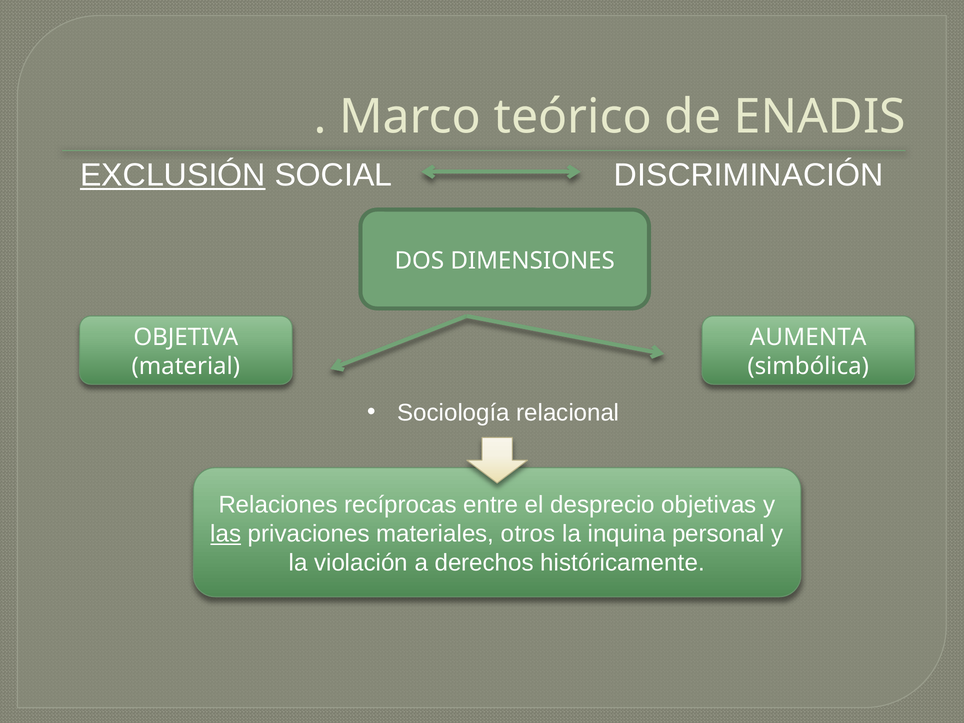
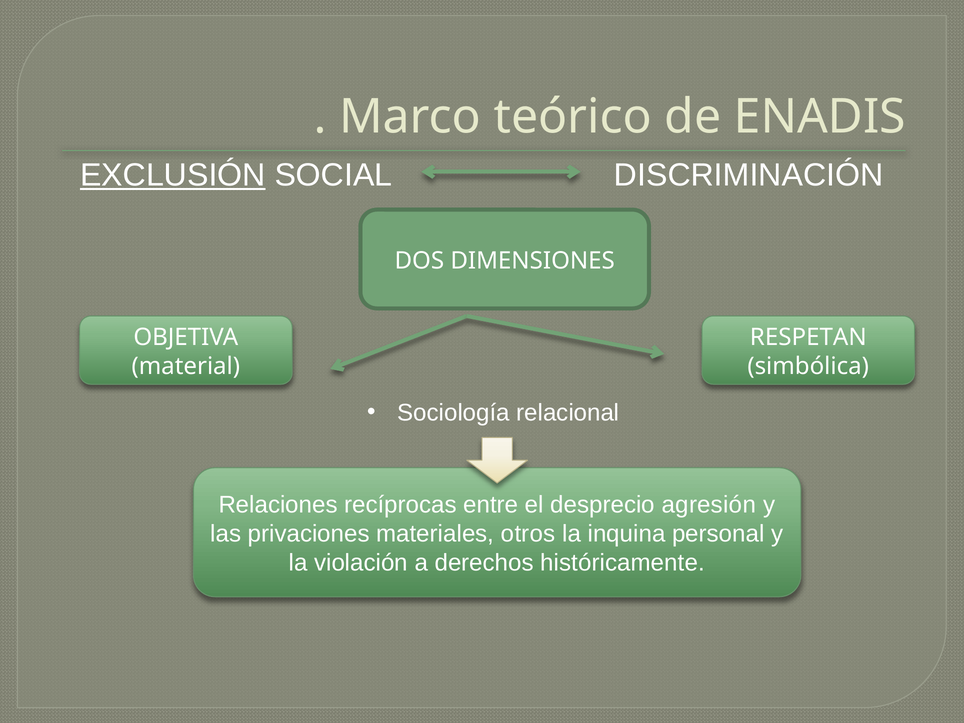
AUMENTA: AUMENTA -> RESPETAN
objetivas: objetivas -> agresión
las underline: present -> none
